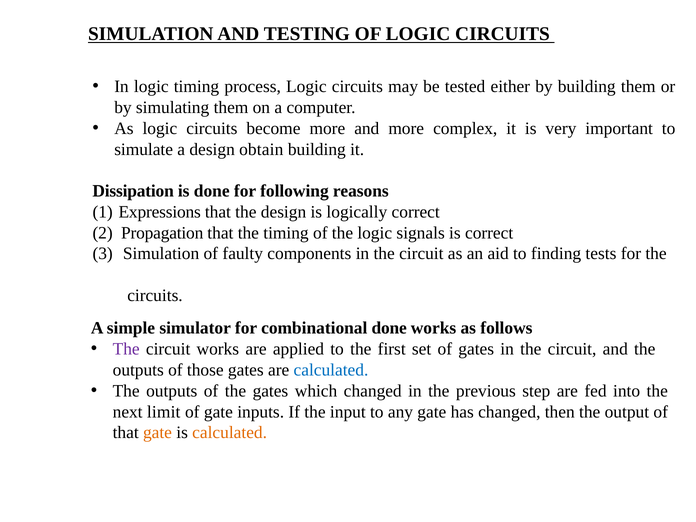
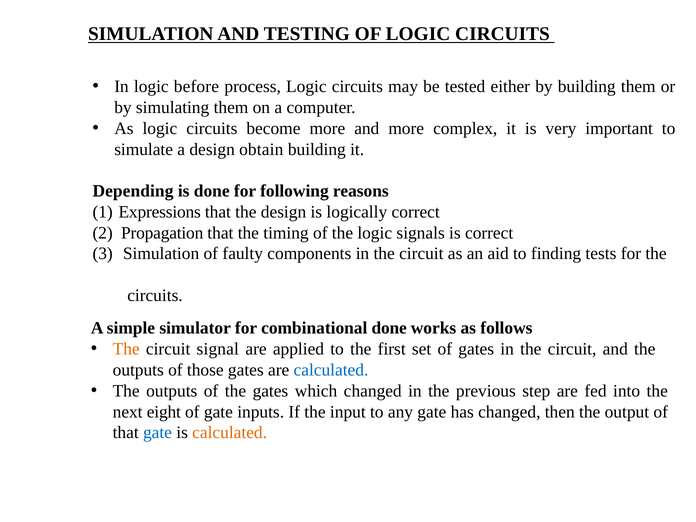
logic timing: timing -> before
Dissipation: Dissipation -> Depending
The at (126, 349) colour: purple -> orange
circuit works: works -> signal
limit: limit -> eight
gate at (157, 433) colour: orange -> blue
